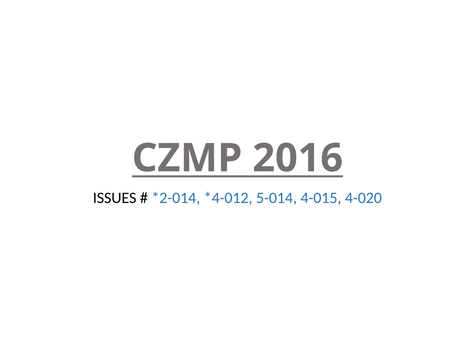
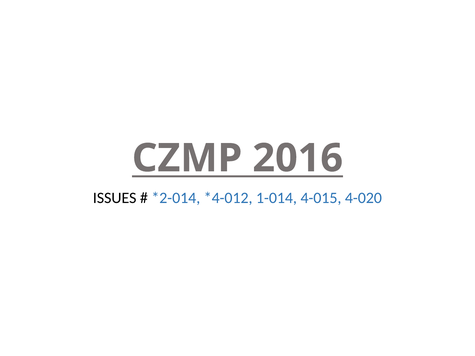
5-014: 5-014 -> 1-014
